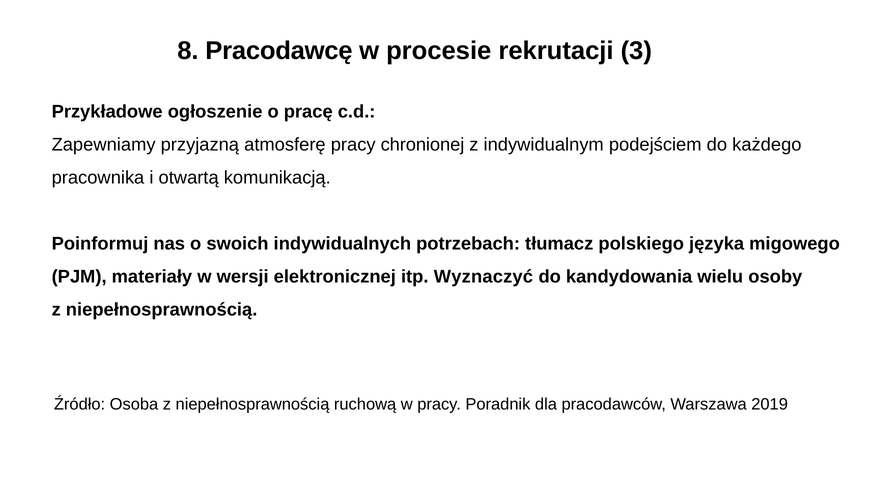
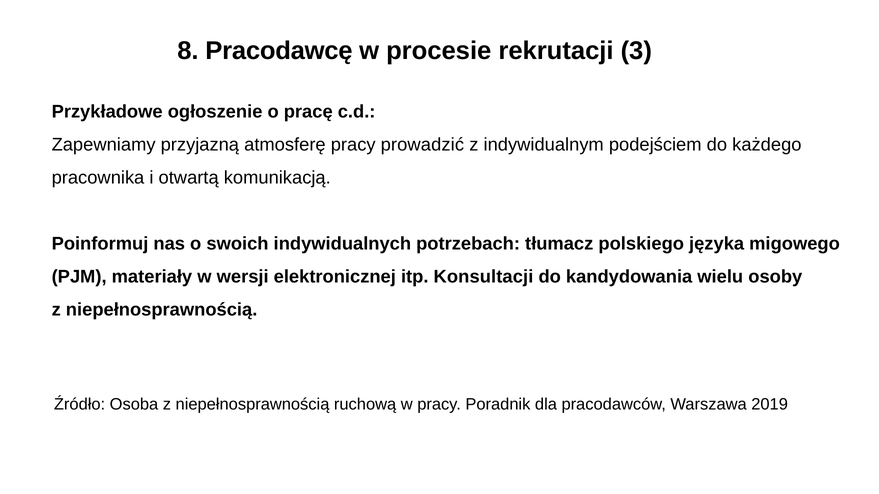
chronionej: chronionej -> prowadzić
Wyznaczyć: Wyznaczyć -> Konsultacji
